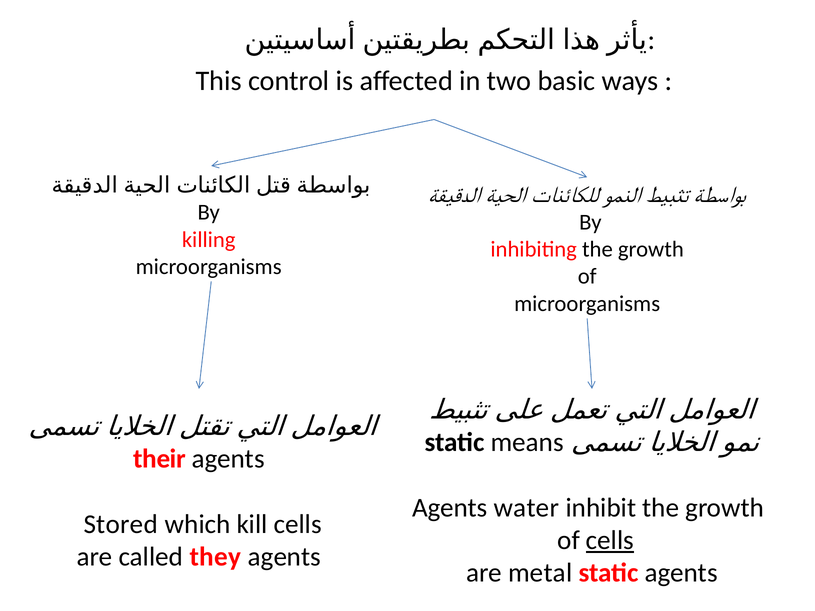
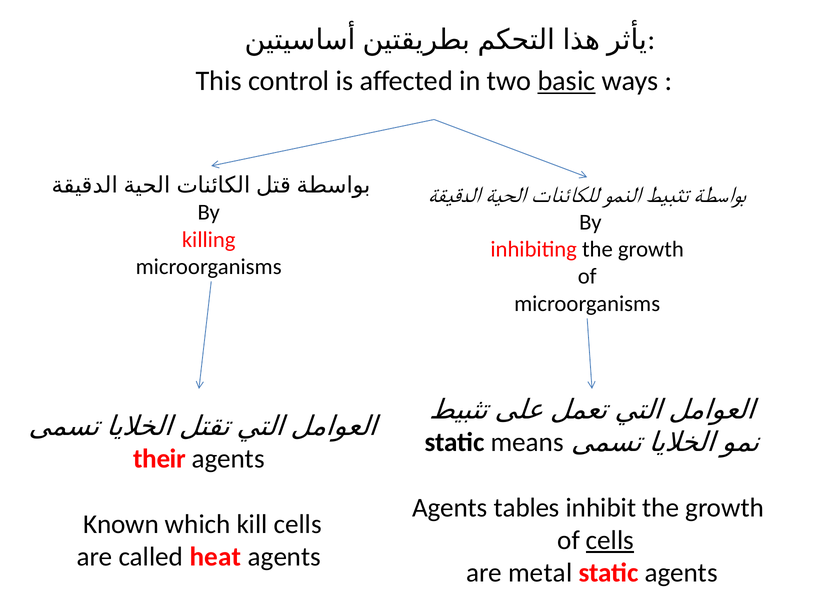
basic underline: none -> present
water: water -> tables
Stored: Stored -> Known
they: they -> heat
